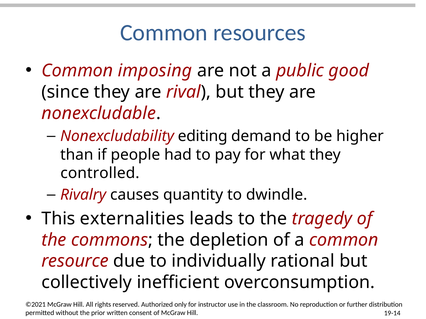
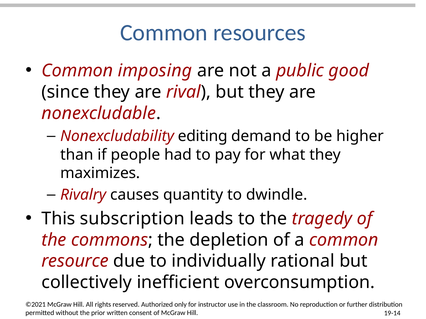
controlled: controlled -> maximizes
externalities: externalities -> subscription
